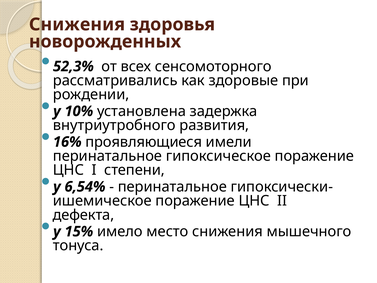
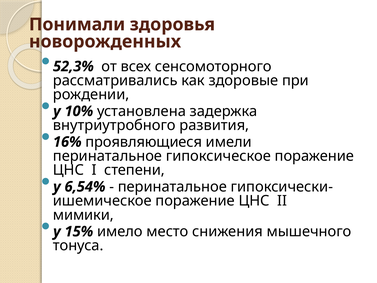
Снижения at (77, 24): Снижения -> Понимали
дефекта: дефекта -> мимики
